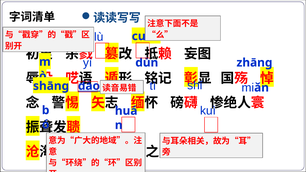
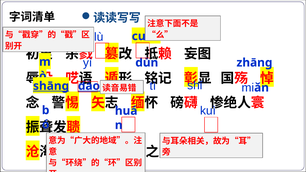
shānɡ underline: none -> present
